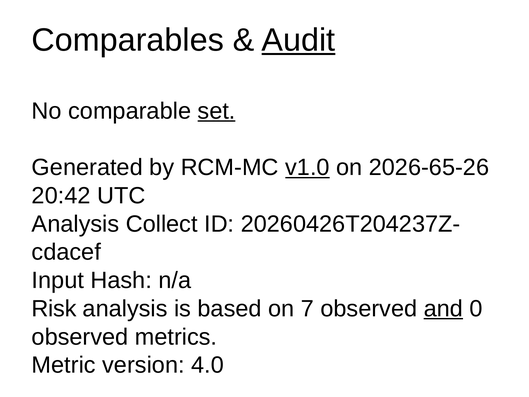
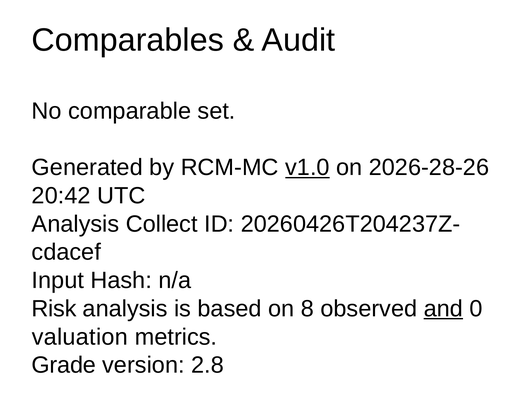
Audit underline: present -> none
set underline: present -> none
2026-65-26: 2026-65-26 -> 2026-28-26
7: 7 -> 8
observed at (80, 337): observed -> valuation
Metric: Metric -> Grade
4.0: 4.0 -> 2.8
